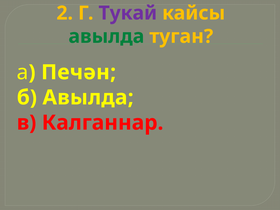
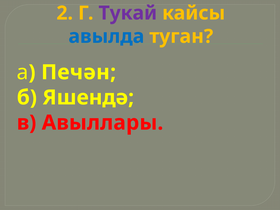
авылда at (106, 36) colour: green -> blue
б Авылда: Авылда -> Яшендә
Калганнар: Калганнар -> Авыллары
